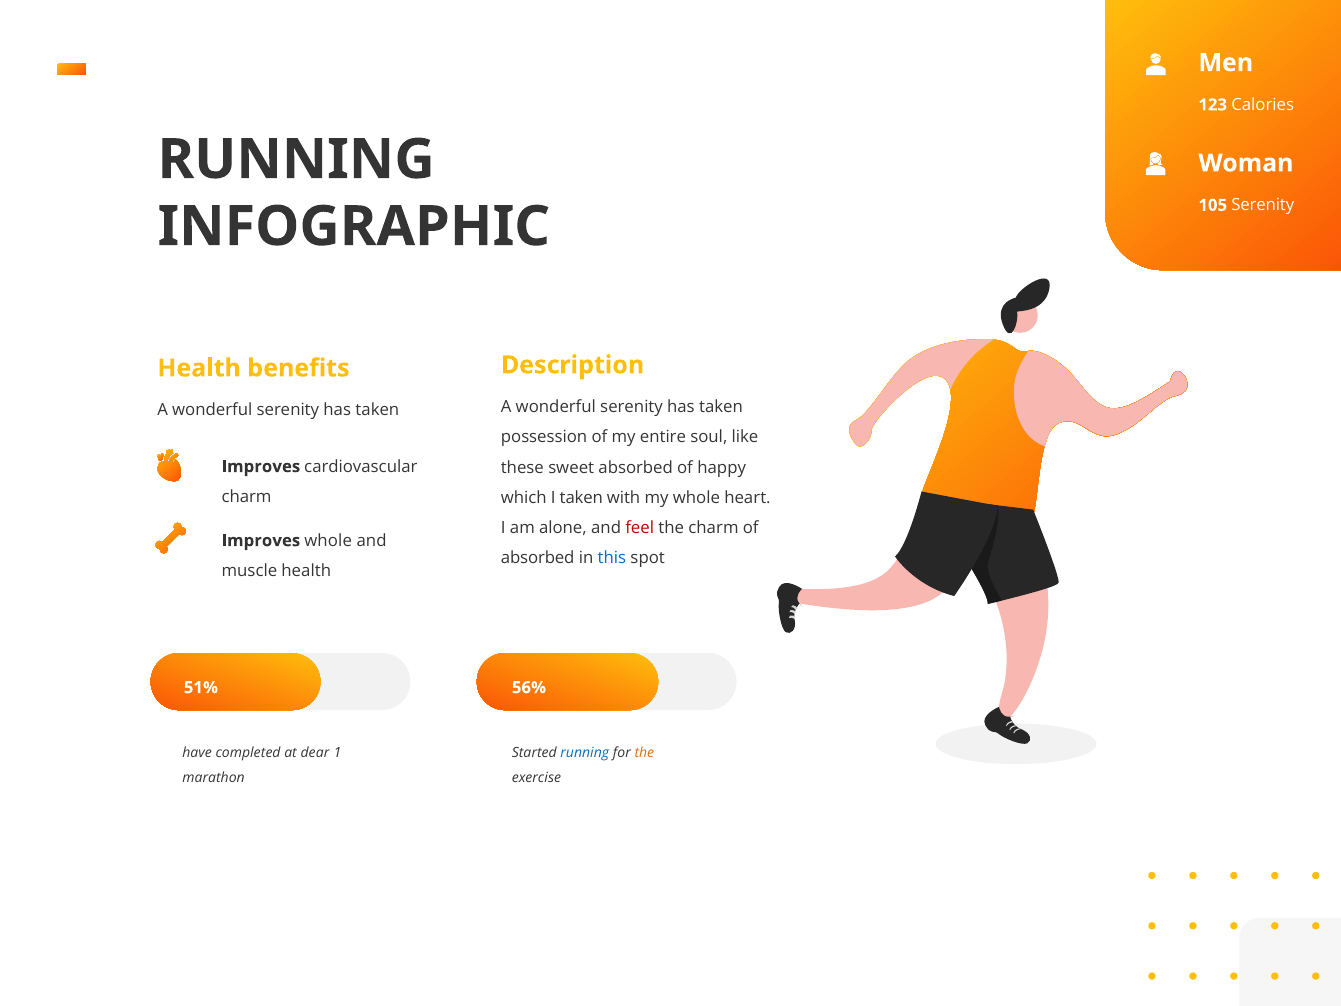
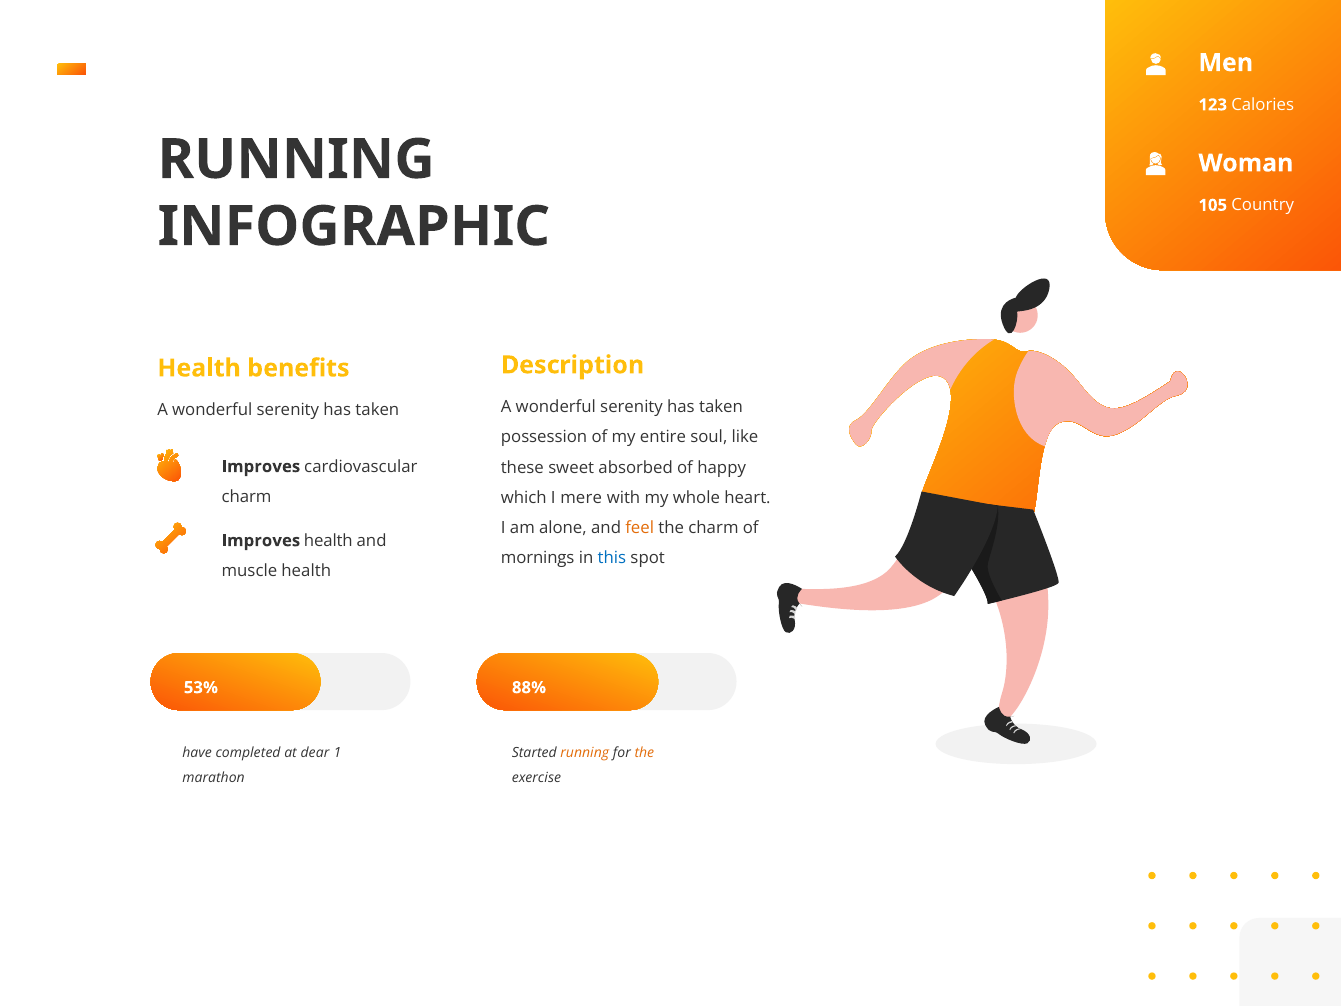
105 Serenity: Serenity -> Country
I taken: taken -> mere
feel colour: red -> orange
Improves whole: whole -> health
absorbed at (538, 558): absorbed -> mornings
51%: 51% -> 53%
56%: 56% -> 88%
running at (585, 753) colour: blue -> orange
